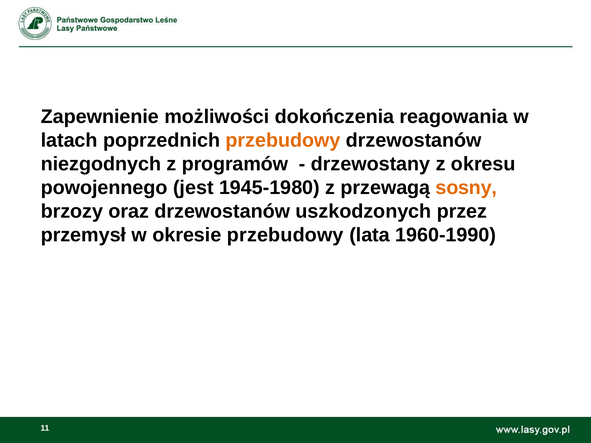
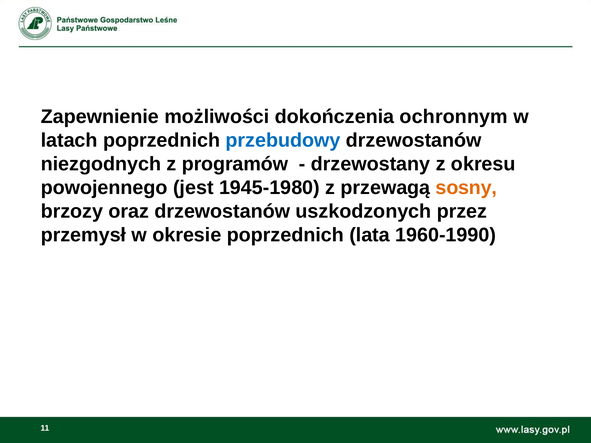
reagowania: reagowania -> ochronnym
przebudowy at (283, 140) colour: orange -> blue
okresie przebudowy: przebudowy -> poprzednich
